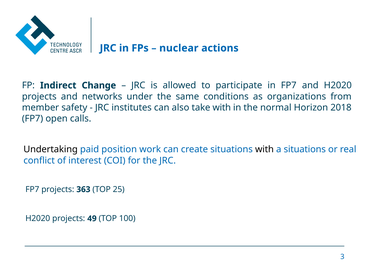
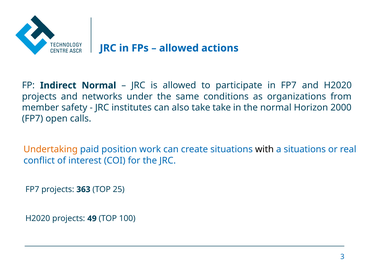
nuclear at (179, 48): nuclear -> allowed
Indirect Change: Change -> Normal
take with: with -> take
2018: 2018 -> 2000
Undertaking colour: black -> orange
